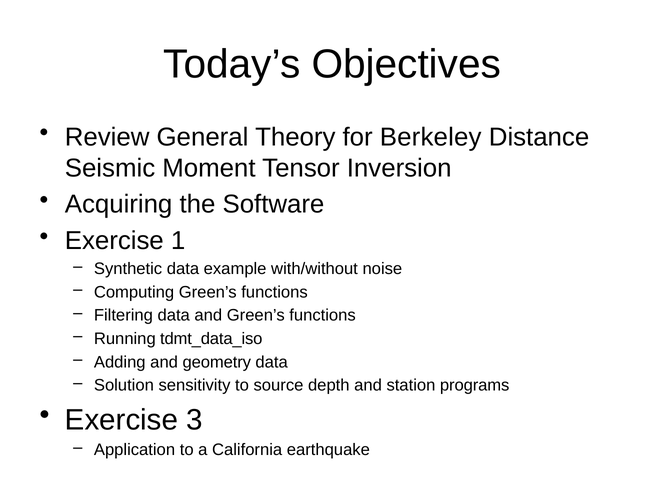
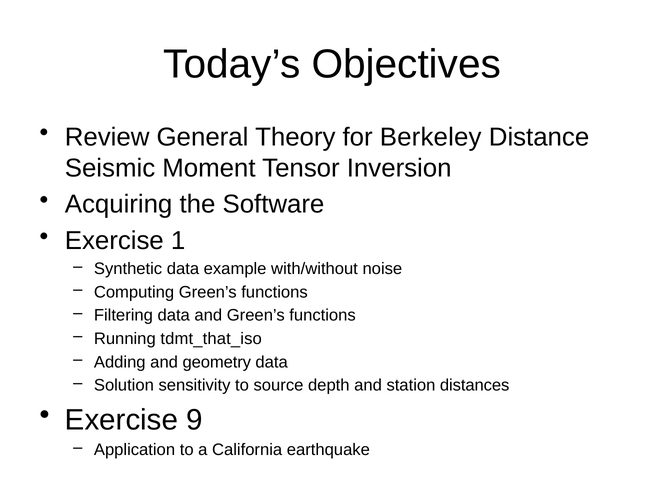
tdmt_data_iso: tdmt_data_iso -> tdmt_that_iso
programs: programs -> distances
3: 3 -> 9
